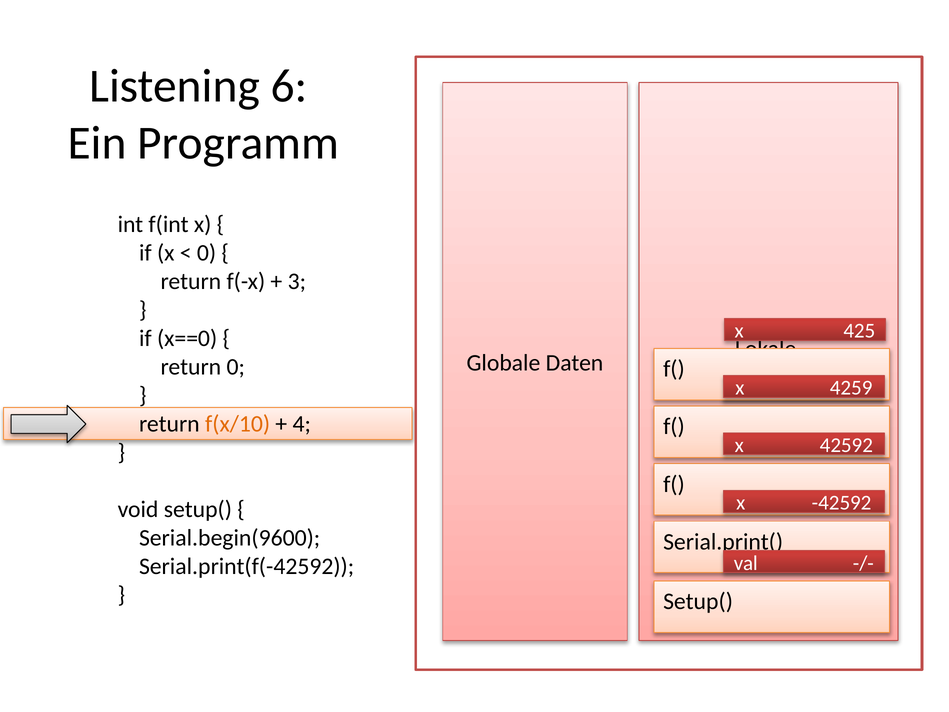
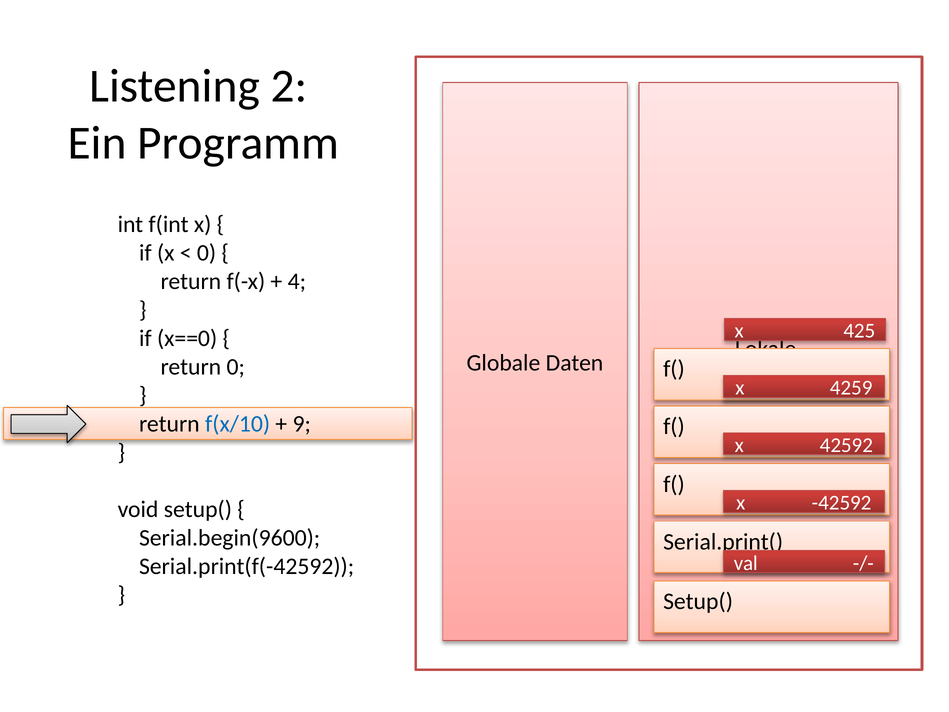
6: 6 -> 2
3: 3 -> 4
f(x/10 colour: orange -> blue
4: 4 -> 9
